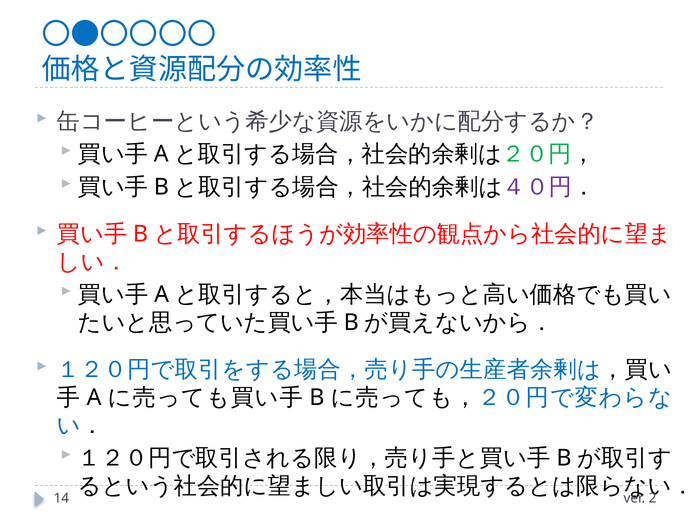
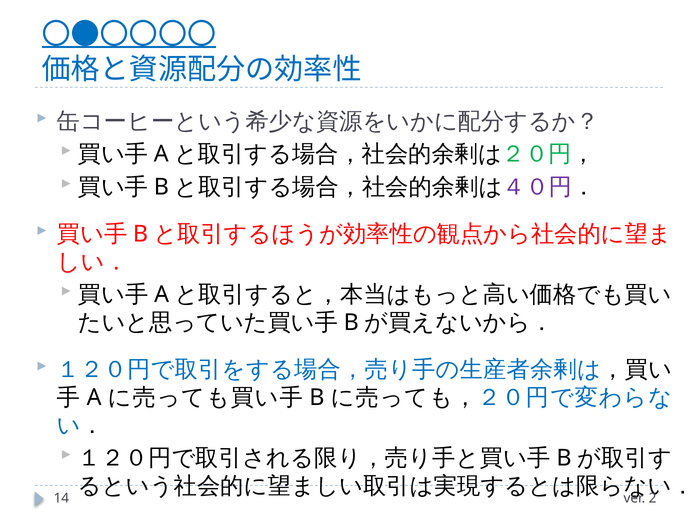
〇●〇〇〇〇 underline: none -> present
